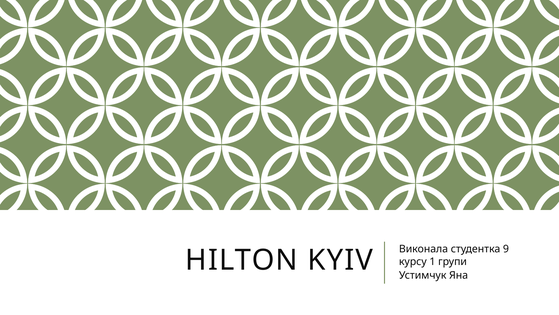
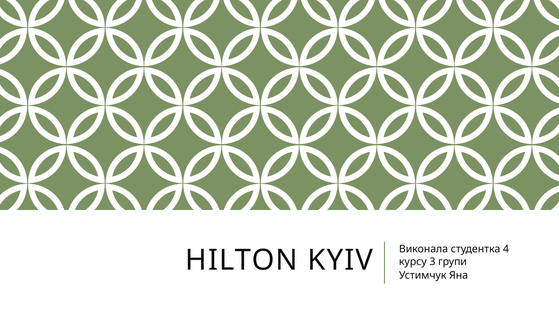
9: 9 -> 4
1: 1 -> 3
